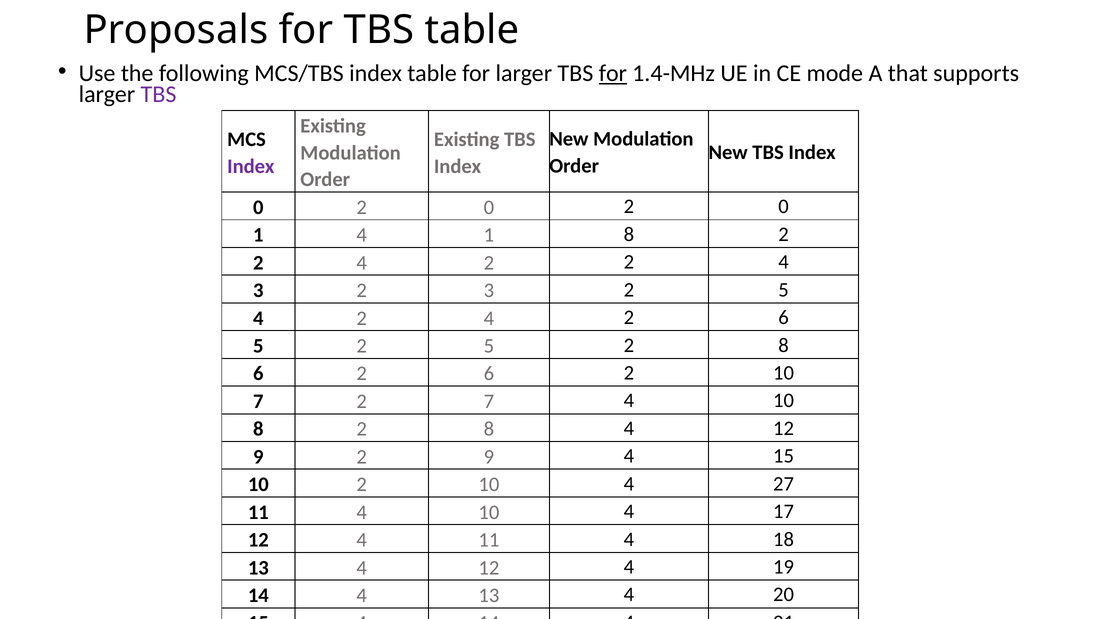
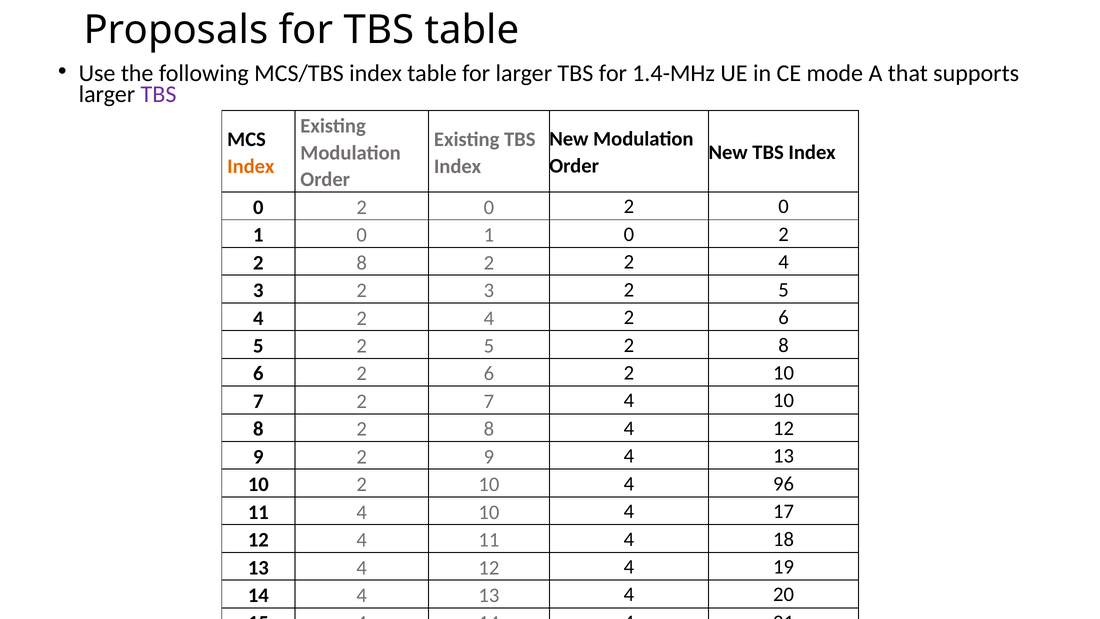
for at (613, 73) underline: present -> none
Index at (251, 166) colour: purple -> orange
4 at (362, 235): 4 -> 0
8 at (629, 234): 8 -> 0
4 at (362, 263): 4 -> 8
9 4 15: 15 -> 13
27: 27 -> 96
